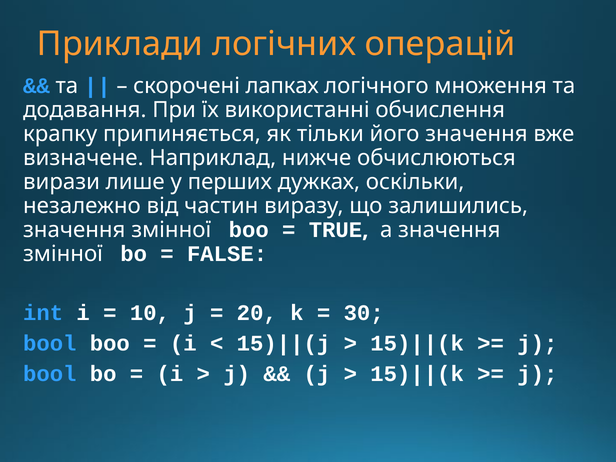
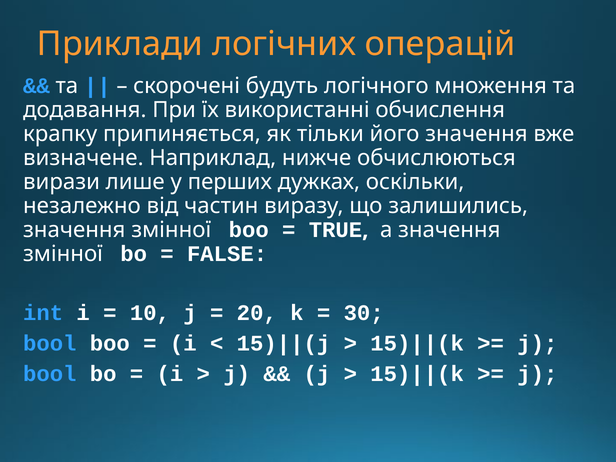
лапках: лапках -> будуть
